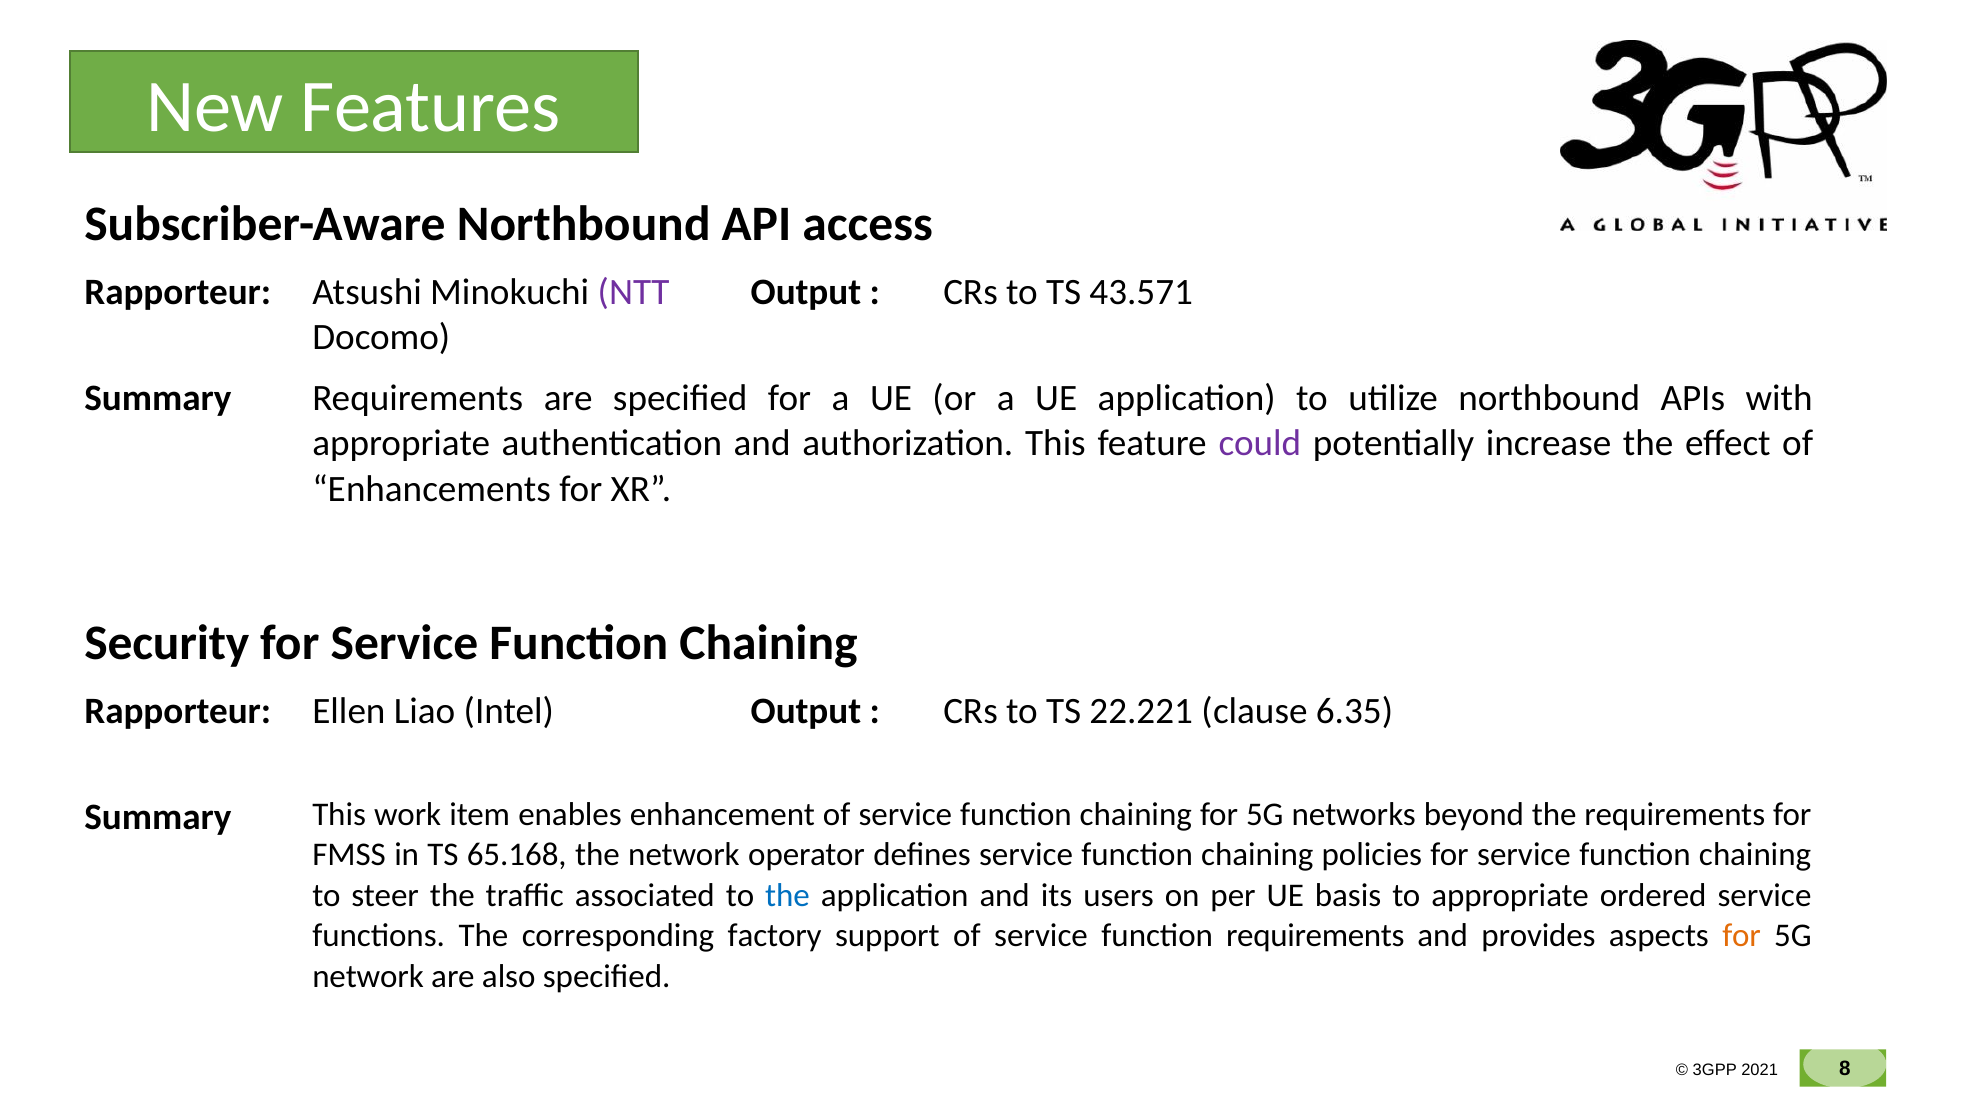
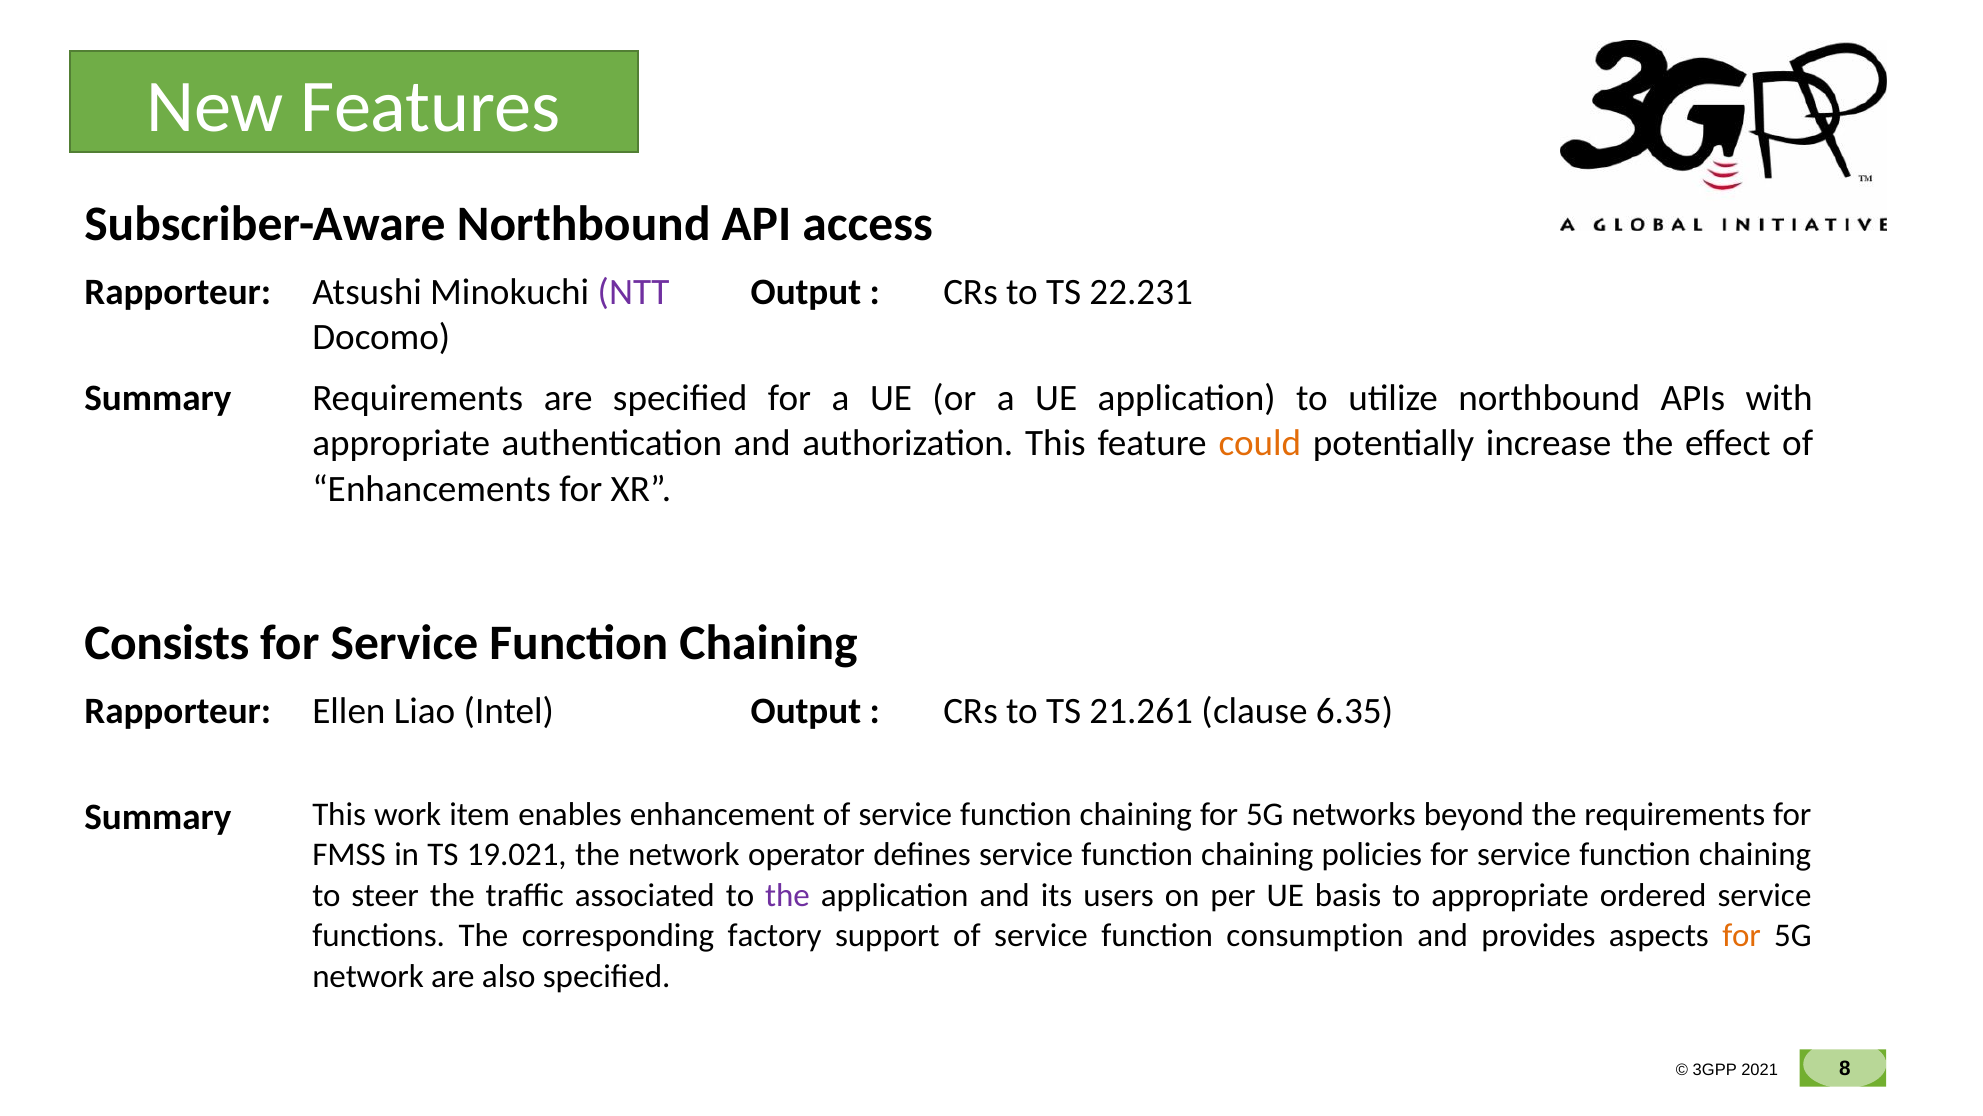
43.571: 43.571 -> 22.231
could colour: purple -> orange
Security: Security -> Consists
22.221: 22.221 -> 21.261
65.168: 65.168 -> 19.021
the at (788, 895) colour: blue -> purple
function requirements: requirements -> consumption
